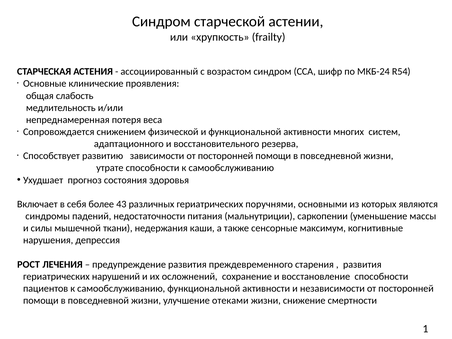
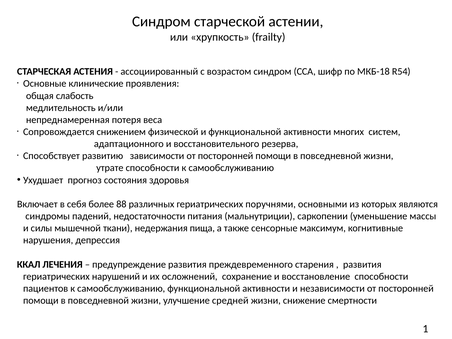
МКБ-24: МКБ-24 -> МКБ-18
43: 43 -> 88
каши: каши -> пища
РОСТ: РОСТ -> ККАЛ
отеками: отеками -> средней
